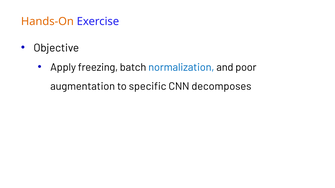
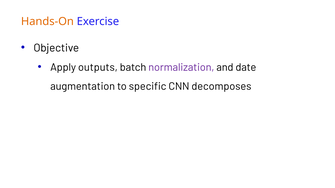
freezing: freezing -> outputs
normalization colour: blue -> purple
poor: poor -> date
